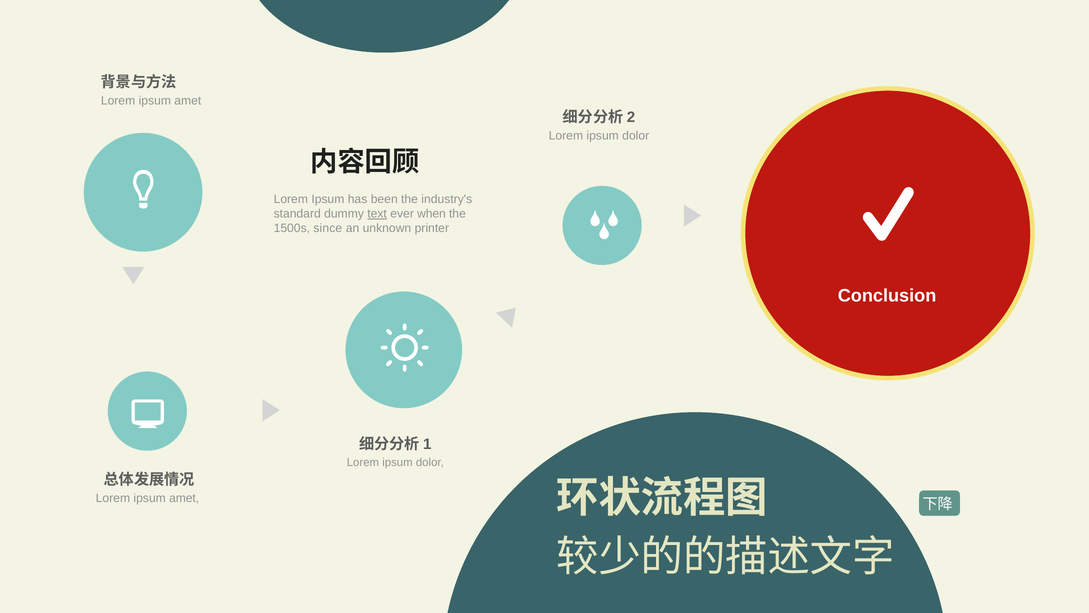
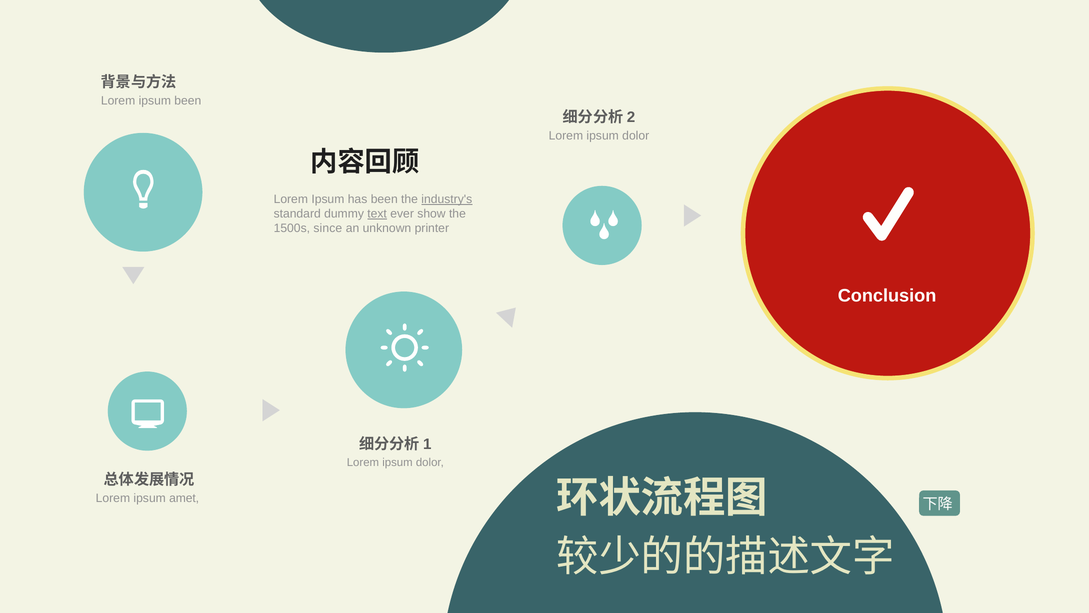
amet at (188, 101): amet -> been
industry's underline: none -> present
when: when -> show
